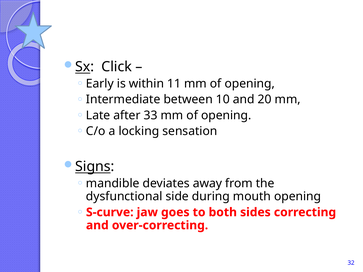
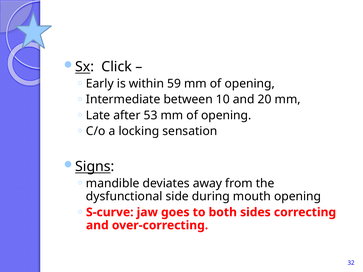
11: 11 -> 59
33: 33 -> 53
